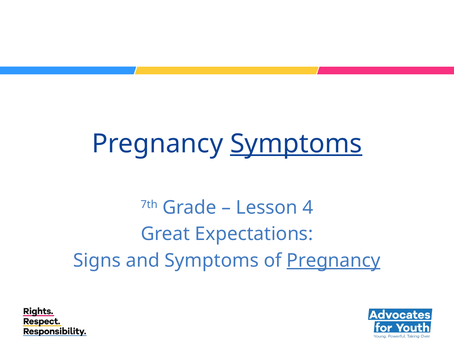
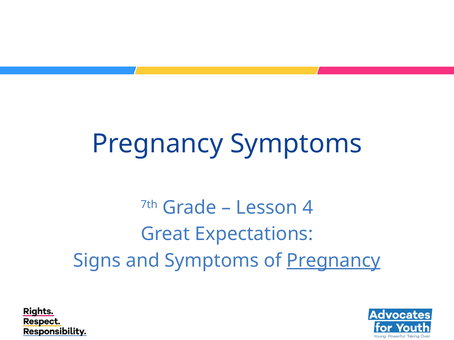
Symptoms at (296, 144) underline: present -> none
